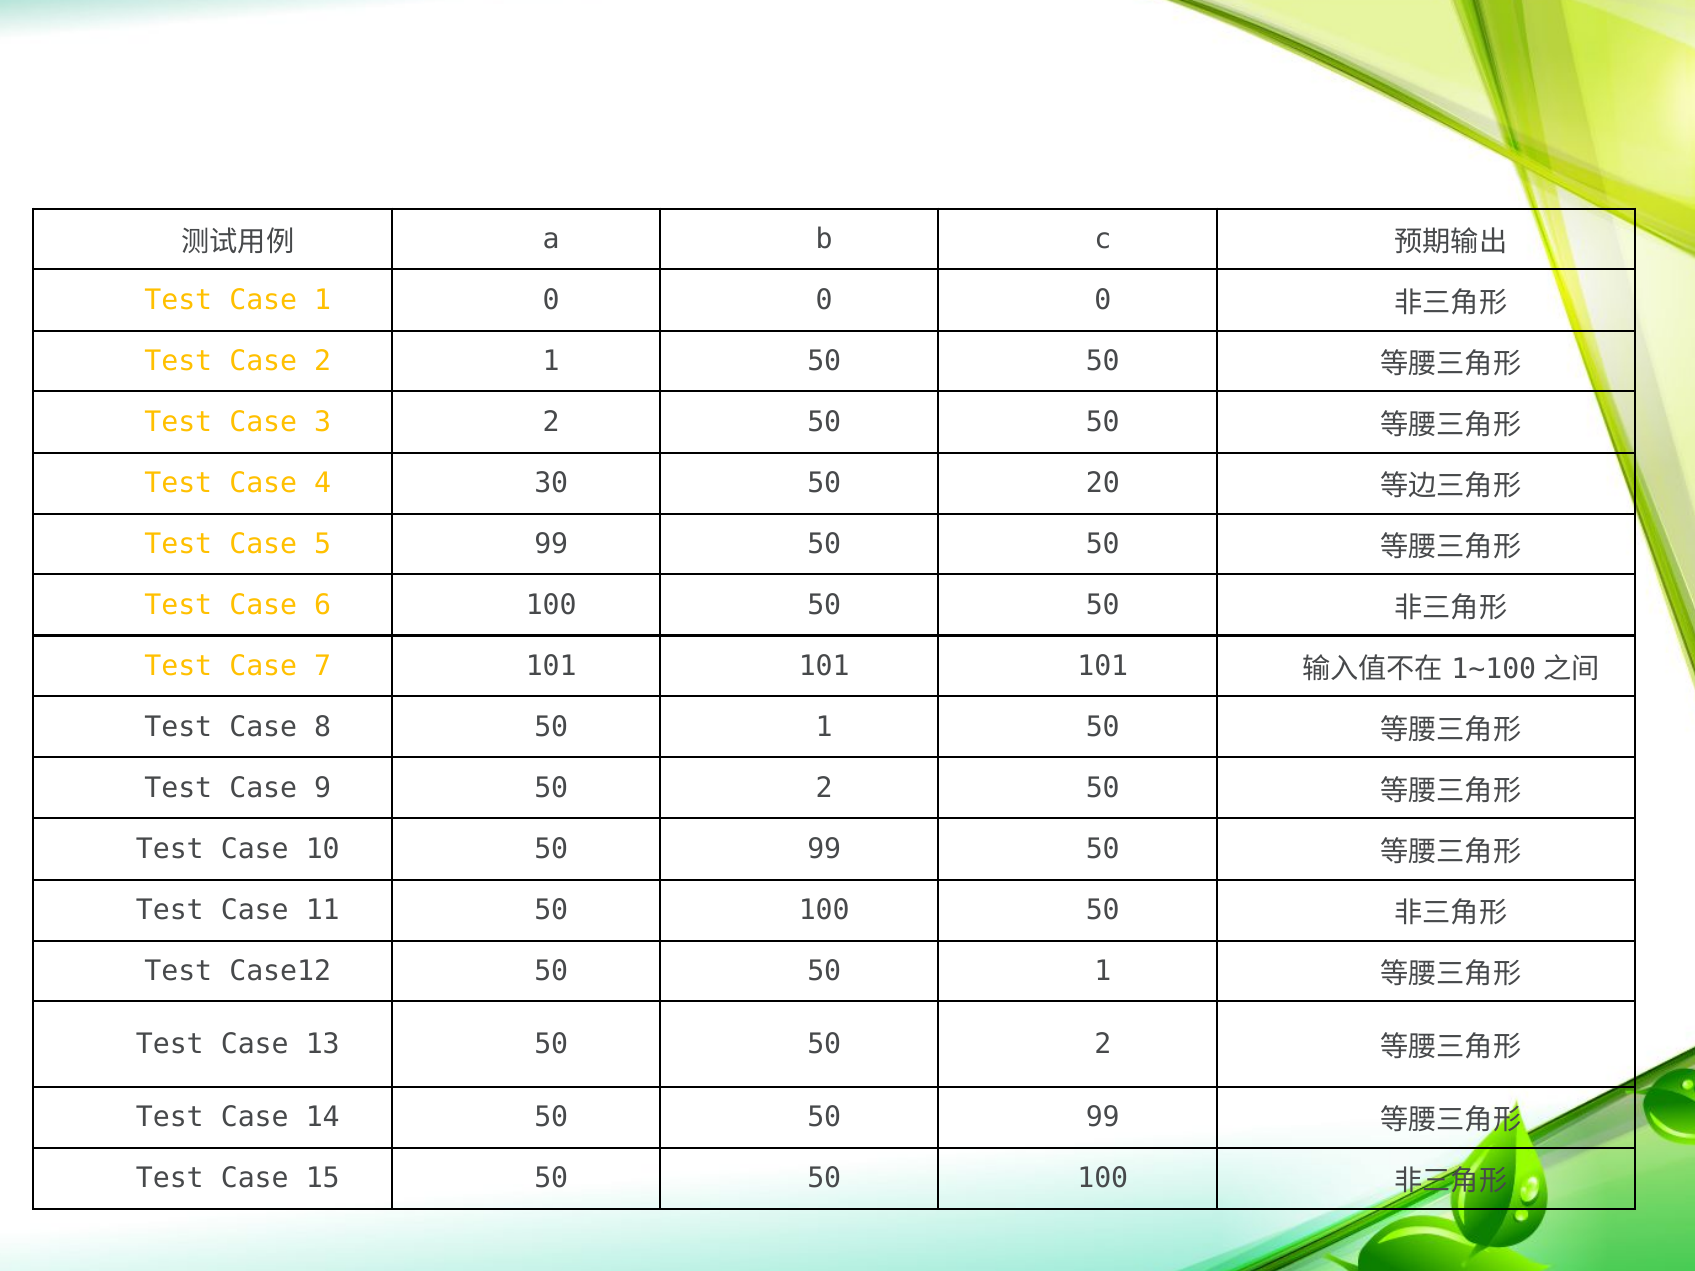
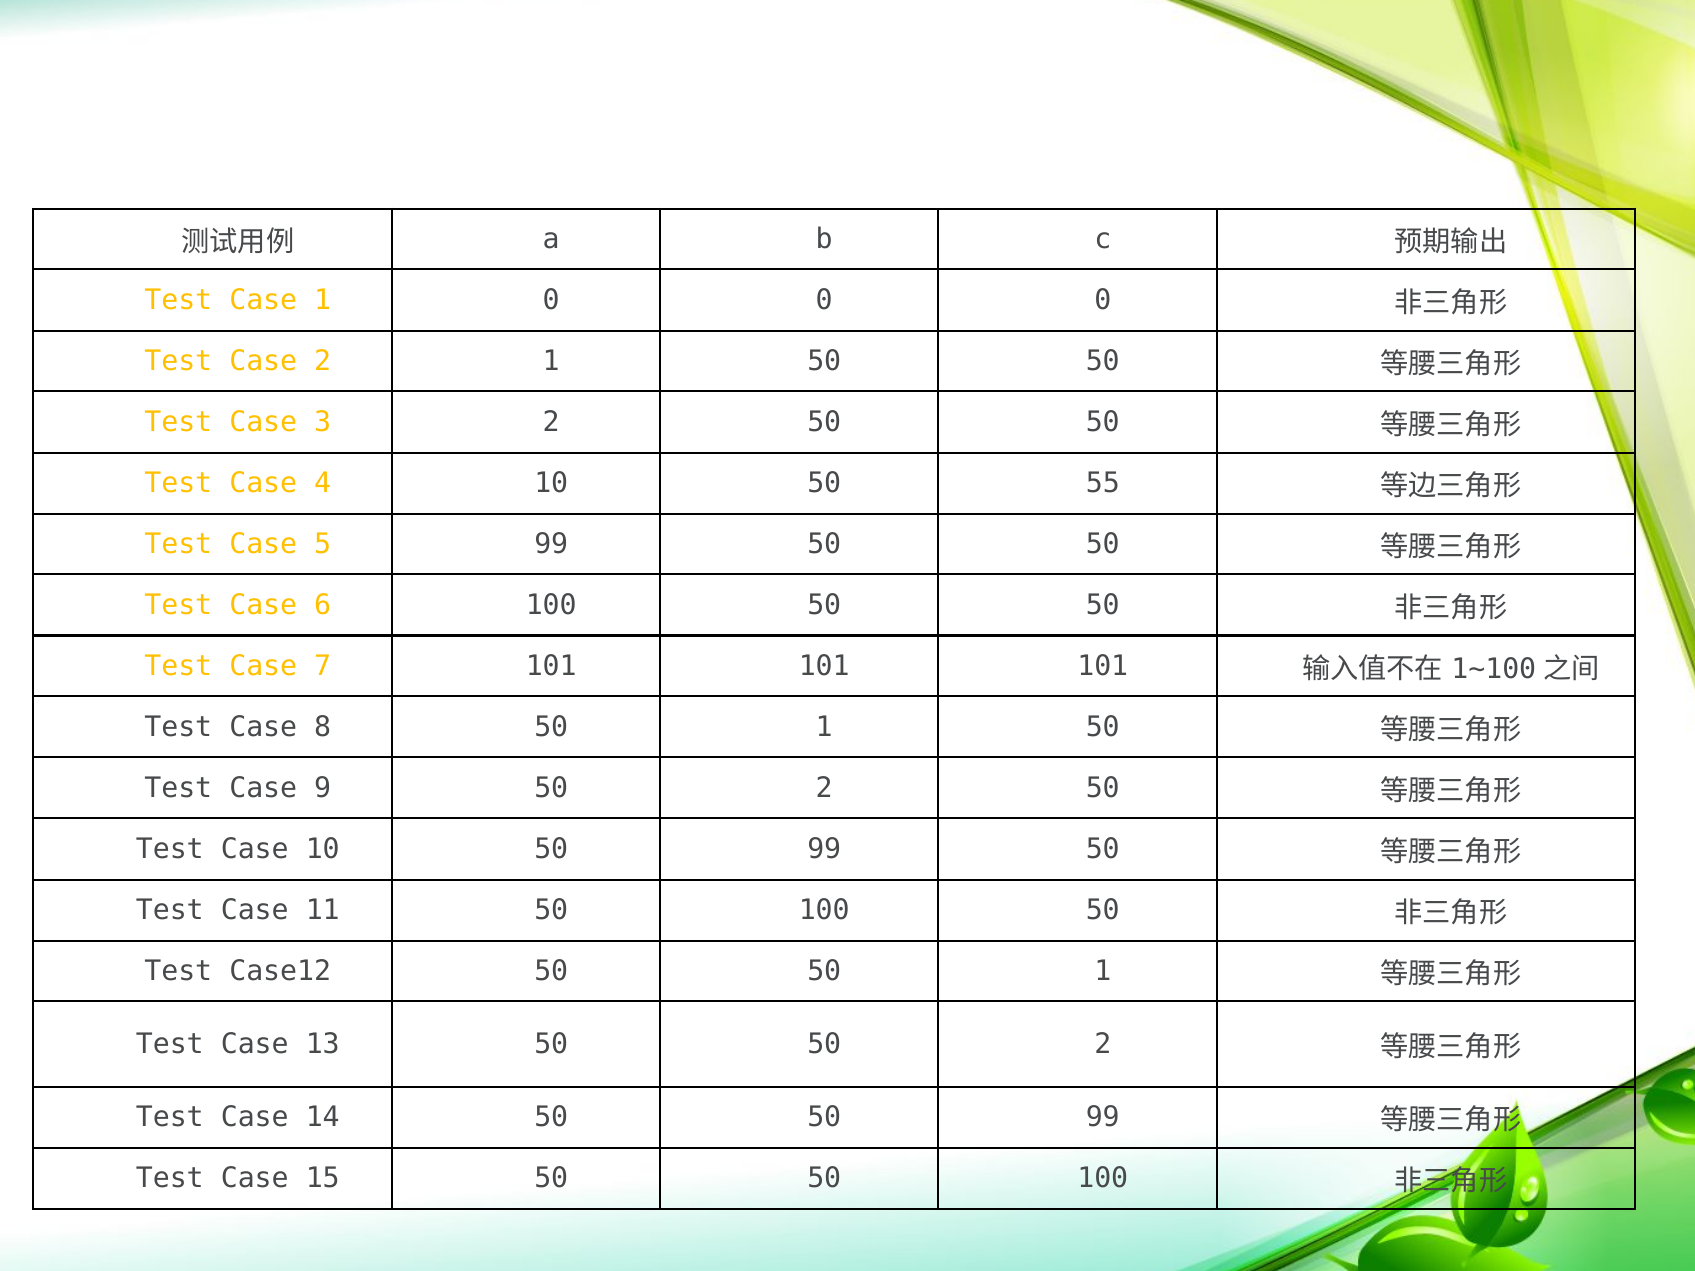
4 30: 30 -> 10
20: 20 -> 55
